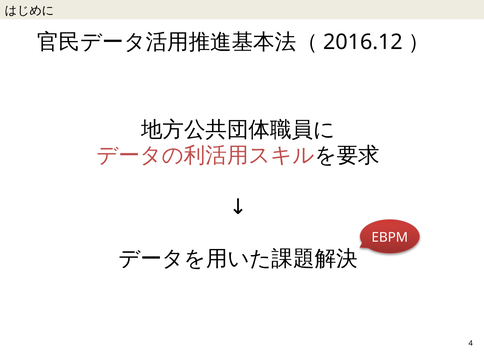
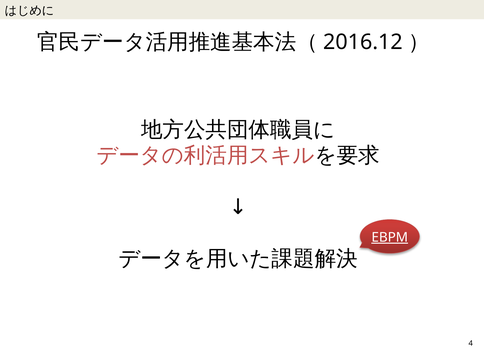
EBPM underline: none -> present
